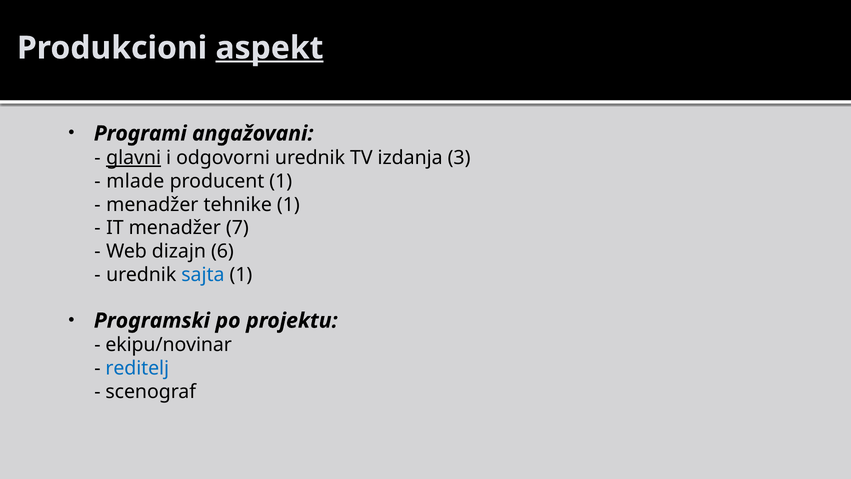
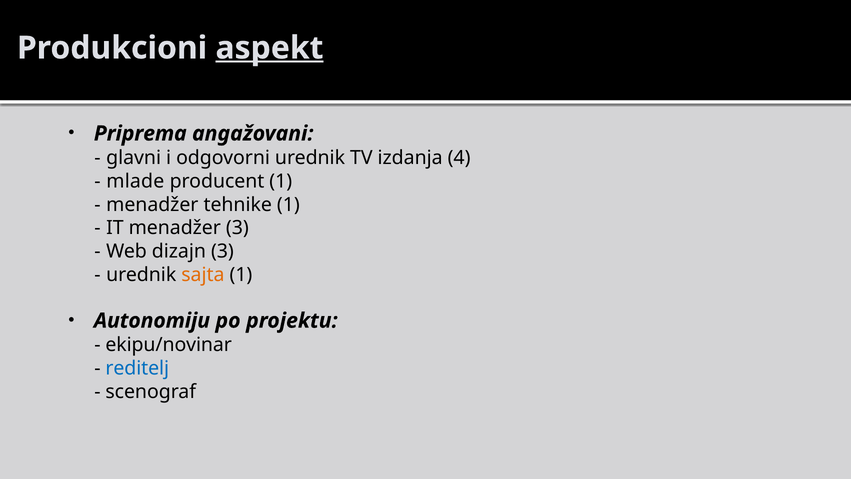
Programi: Programi -> Priprema
glavni underline: present -> none
3: 3 -> 4
menadžer 7: 7 -> 3
dizajn 6: 6 -> 3
sajta colour: blue -> orange
Programski: Programski -> Autonomiju
